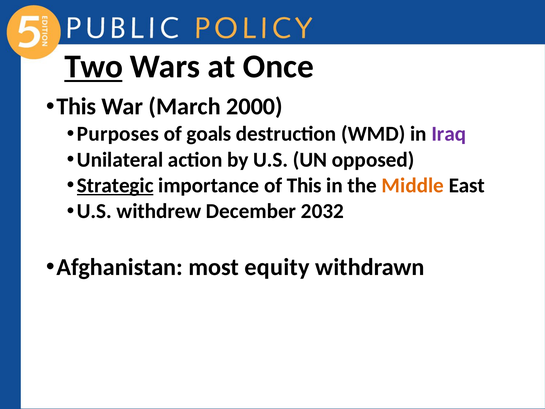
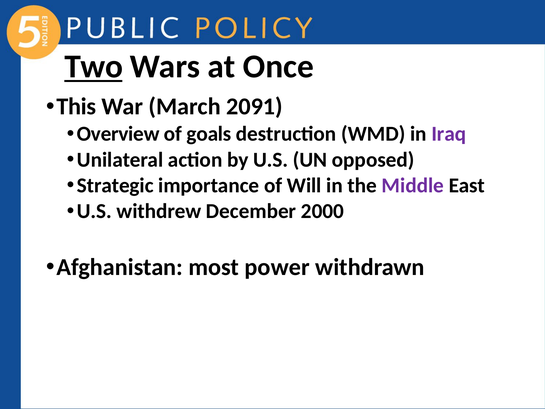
2000: 2000 -> 2091
Purposes: Purposes -> Overview
Strategic underline: present -> none
of This: This -> Will
Middle colour: orange -> purple
2032: 2032 -> 2000
equity: equity -> power
